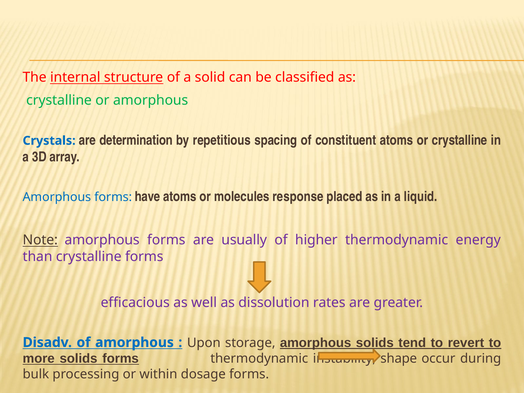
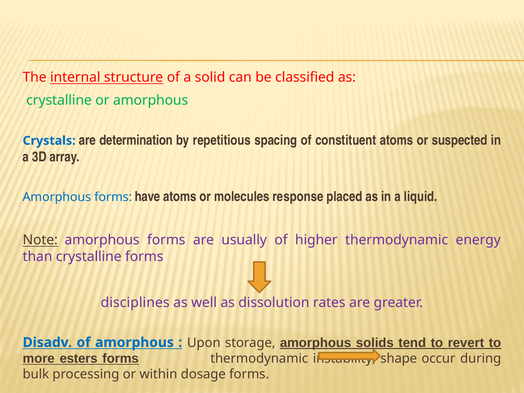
or crystalline: crystalline -> suspected
efficacious: efficacious -> disciplines
more solids: solids -> esters
